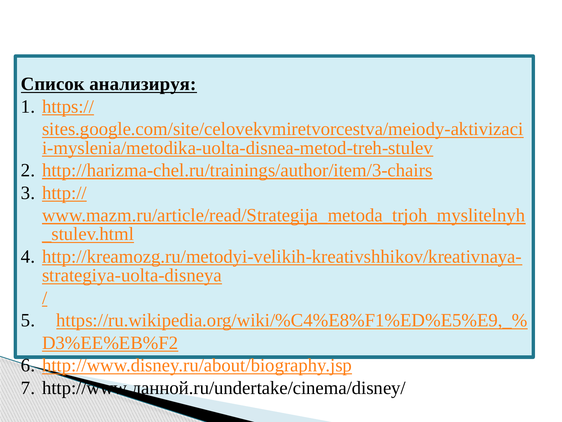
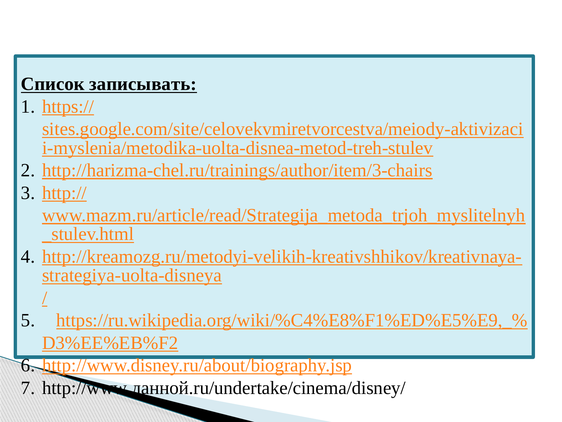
анализируя: анализируя -> записывать
